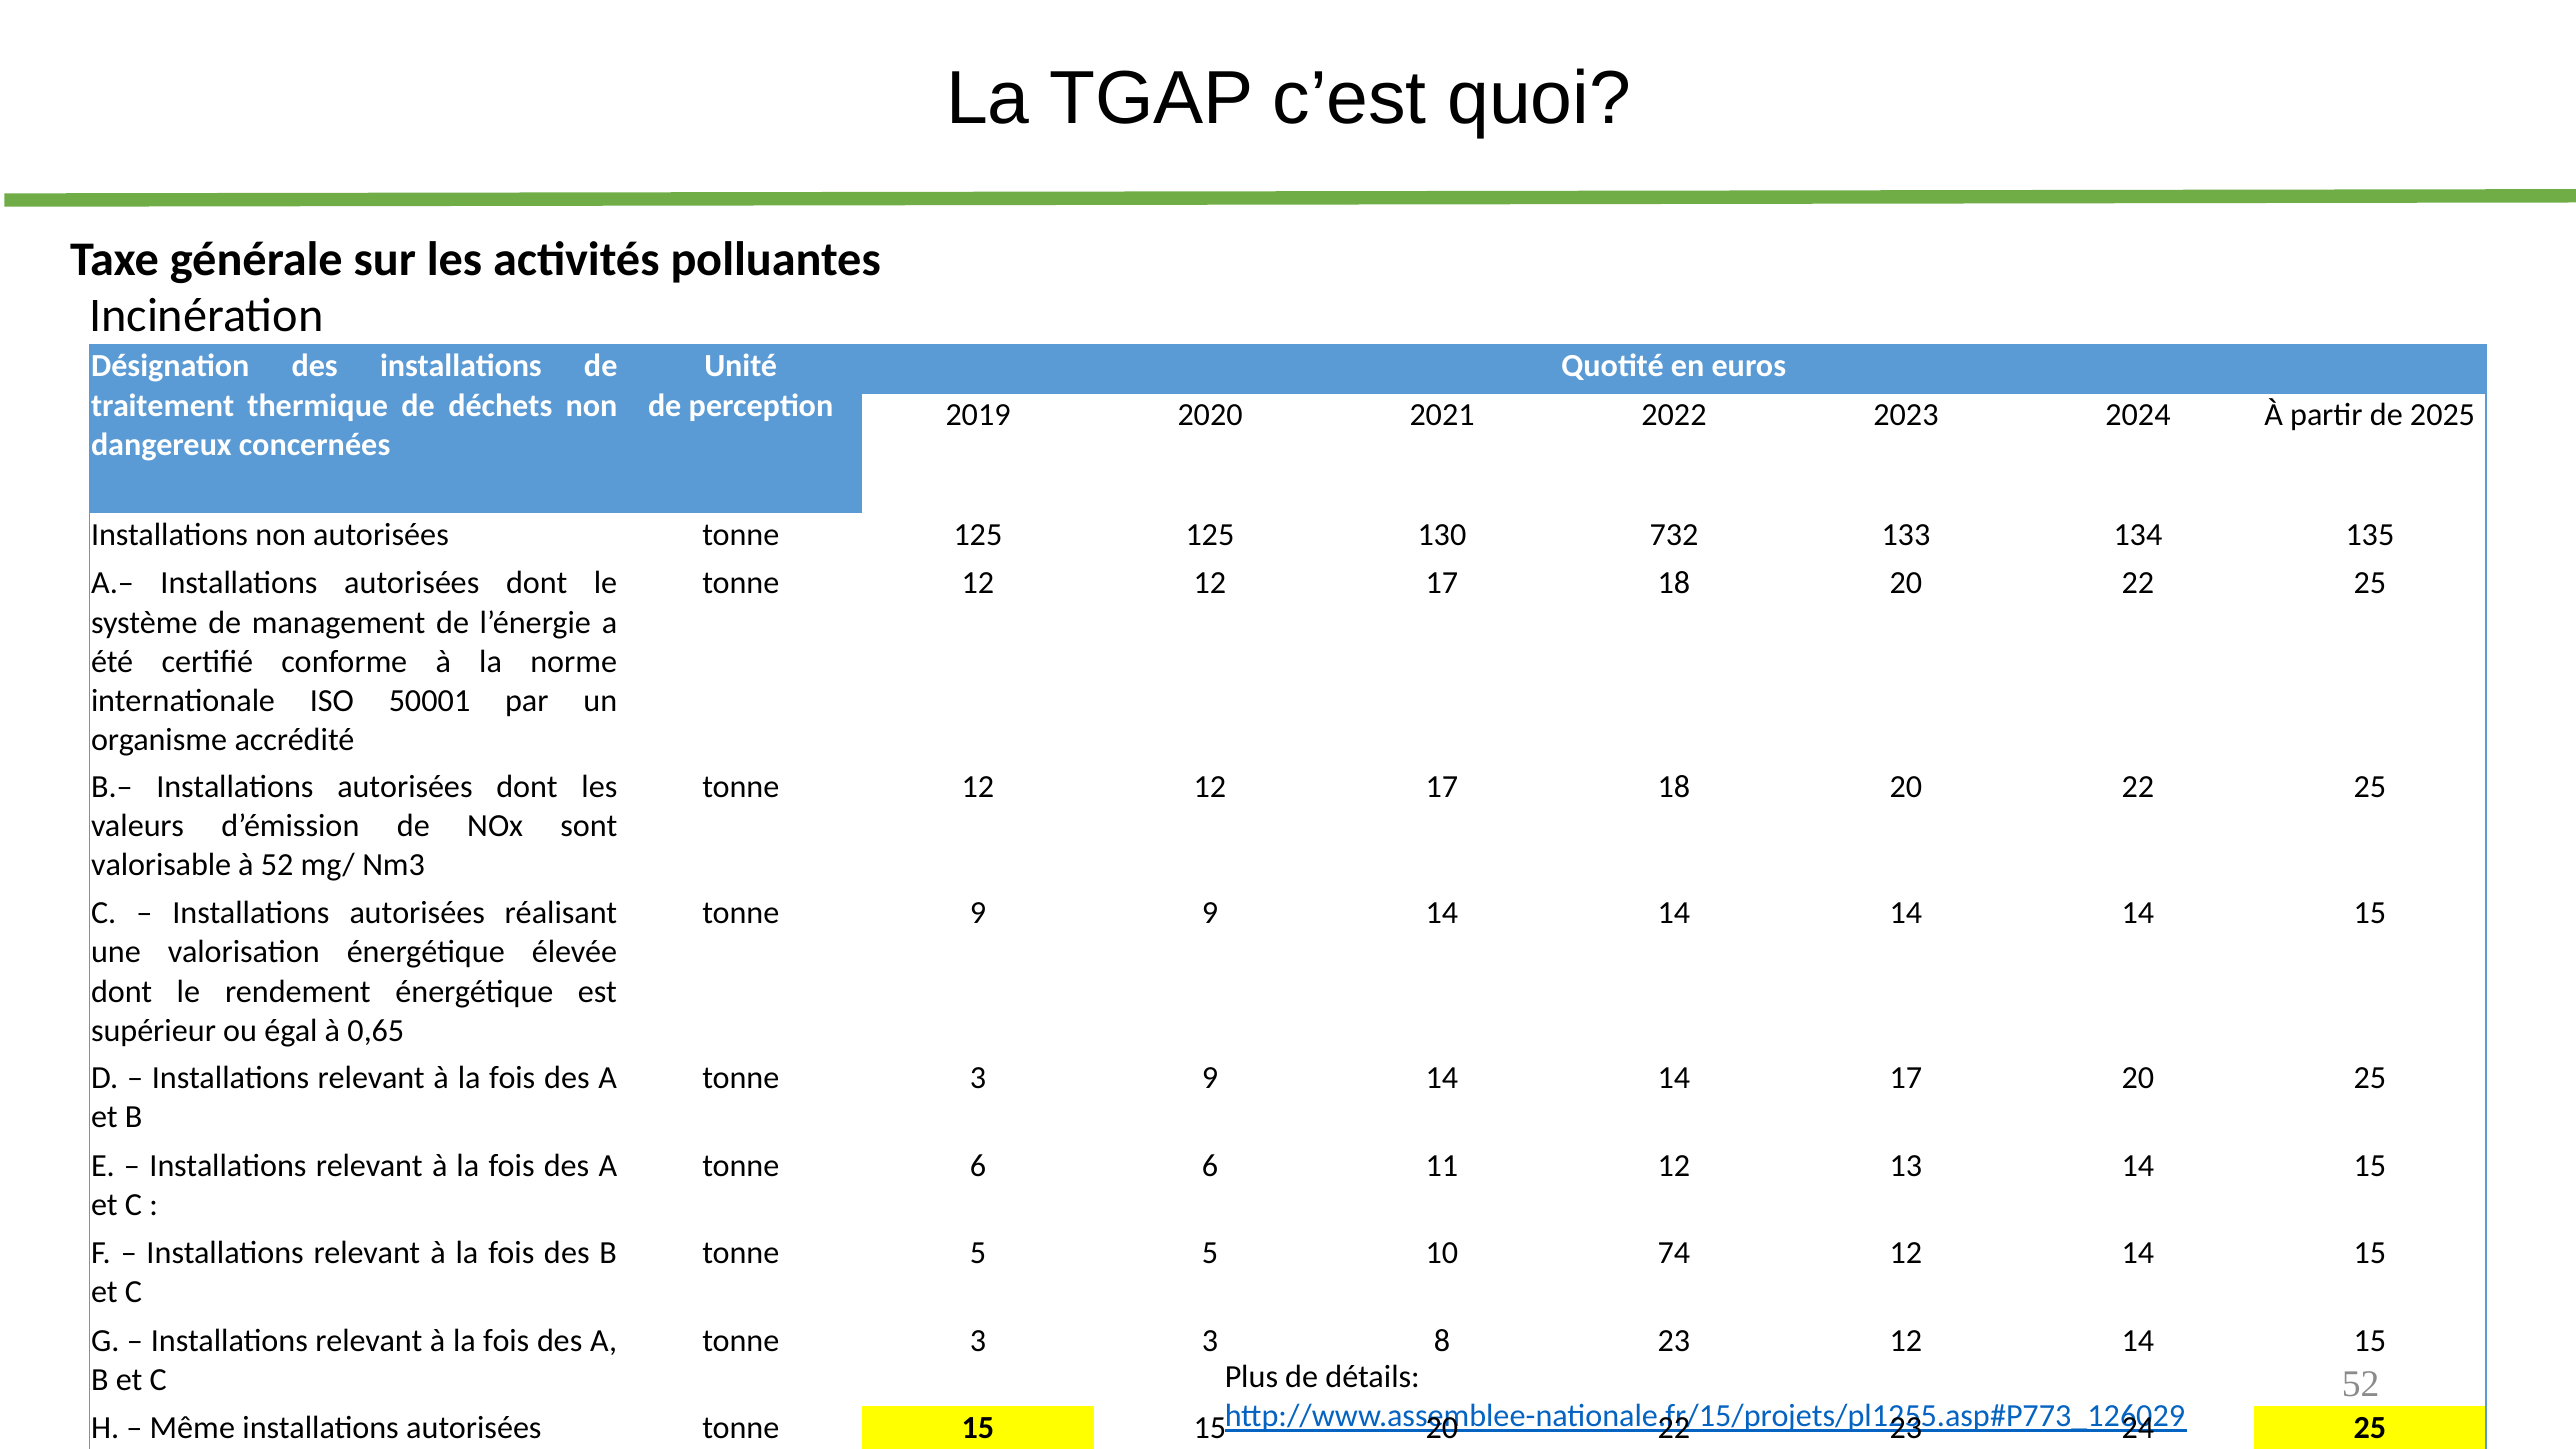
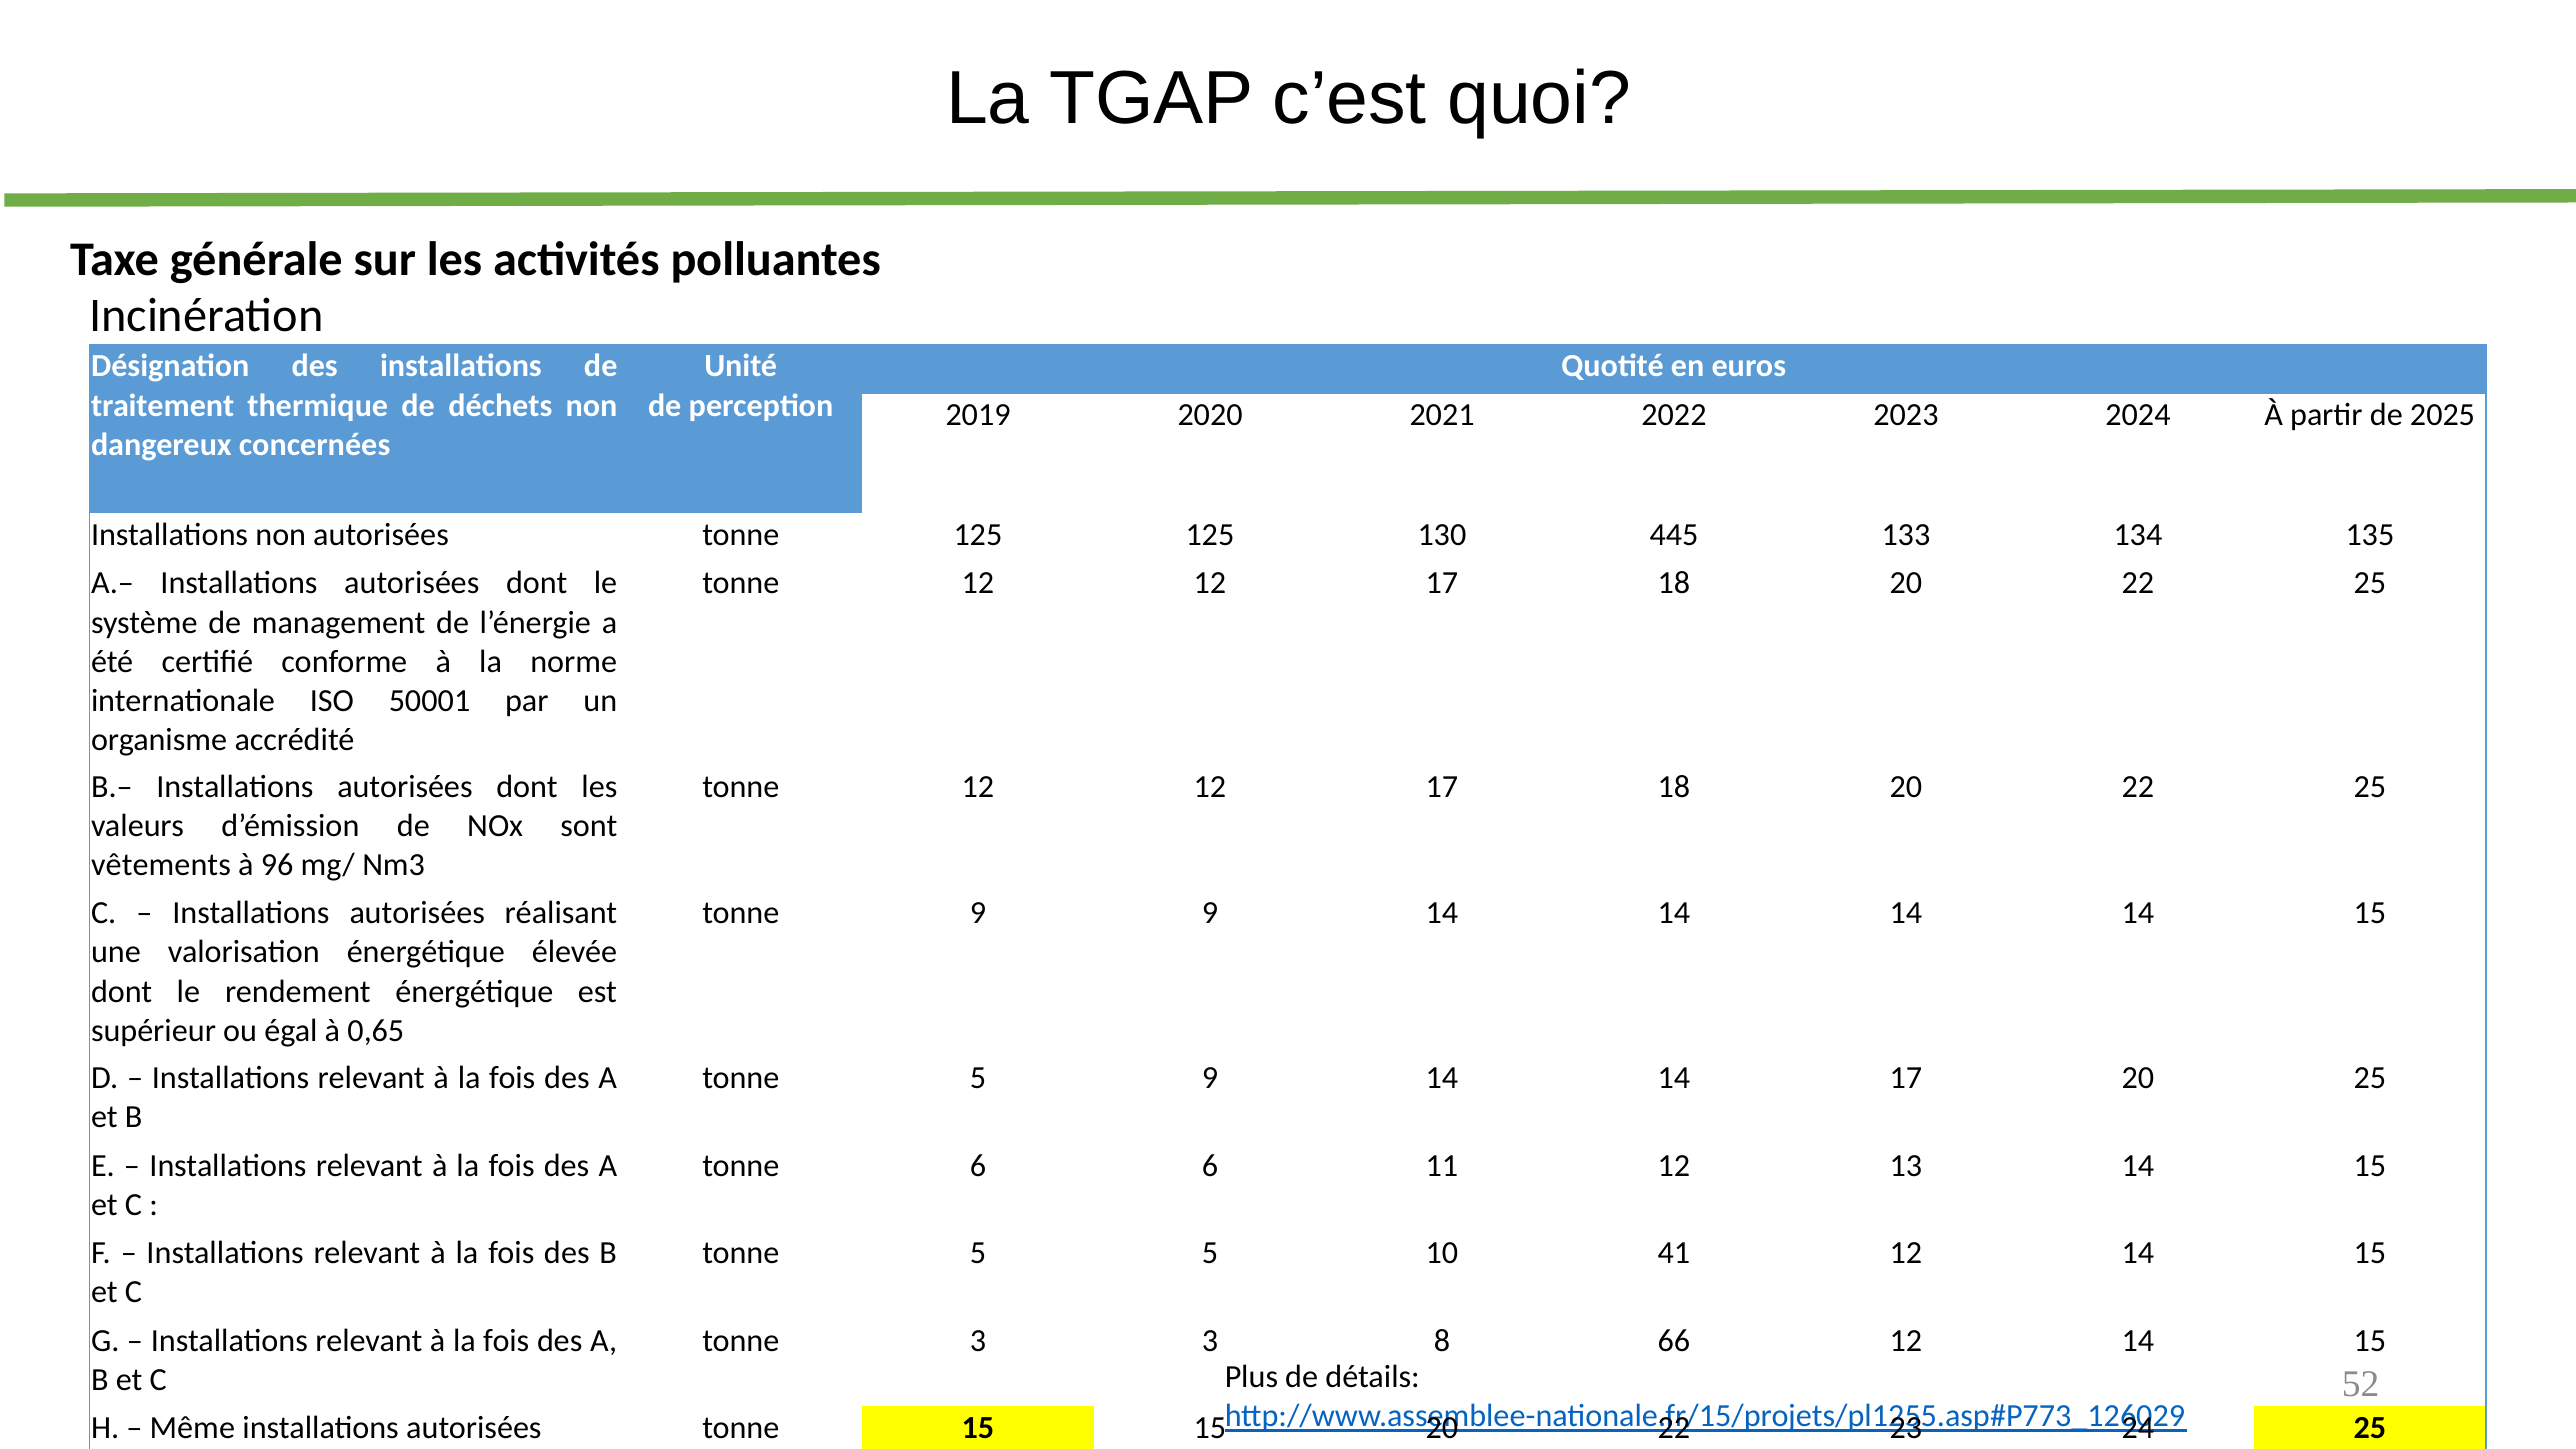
732: 732 -> 445
valorisable: valorisable -> vêtements
à 52: 52 -> 96
3 at (978, 1078): 3 -> 5
74: 74 -> 41
8 23: 23 -> 66
